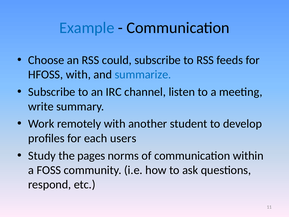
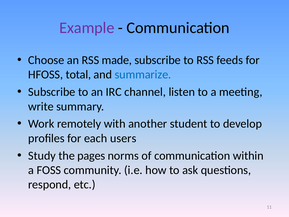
Example colour: blue -> purple
could: could -> made
HFOSS with: with -> total
